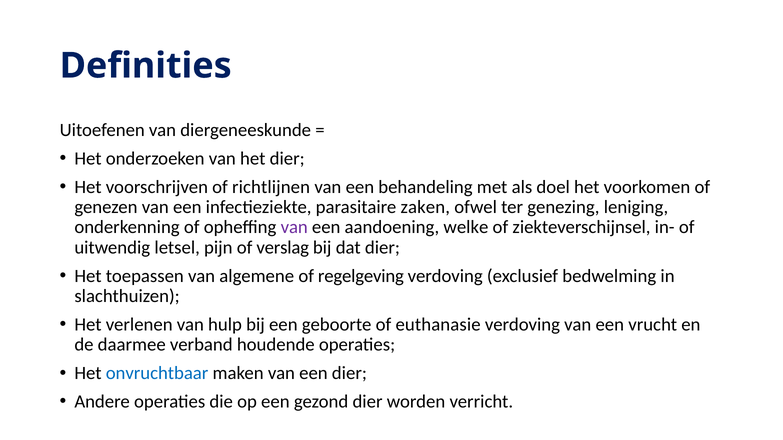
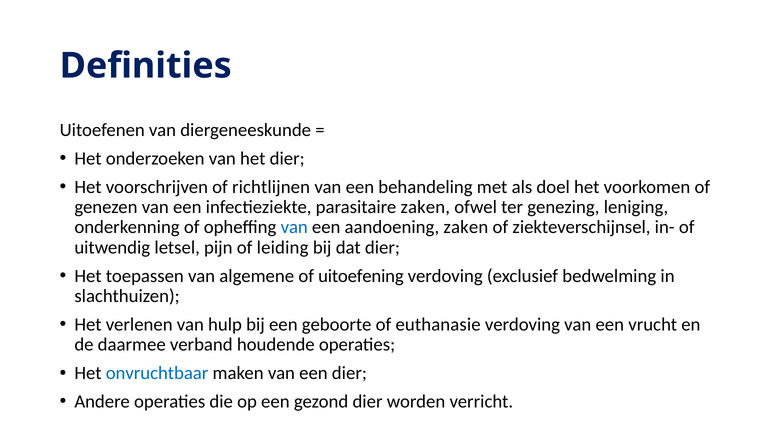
van at (294, 228) colour: purple -> blue
aandoening welke: welke -> zaken
verslag: verslag -> leiding
regelgeving: regelgeving -> uitoefening
